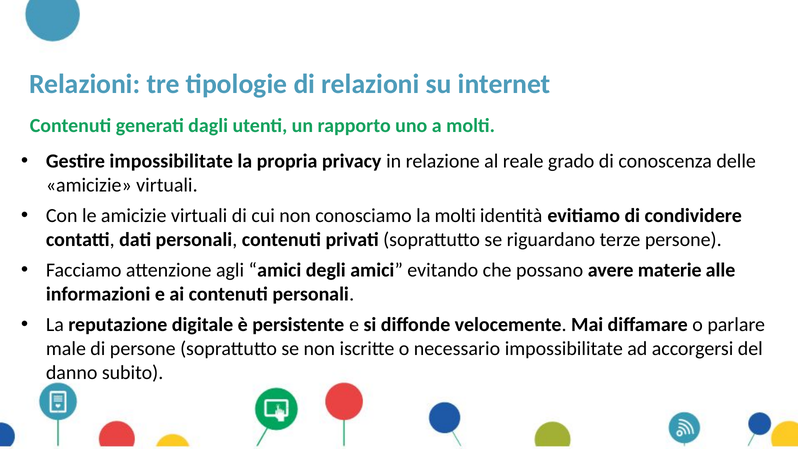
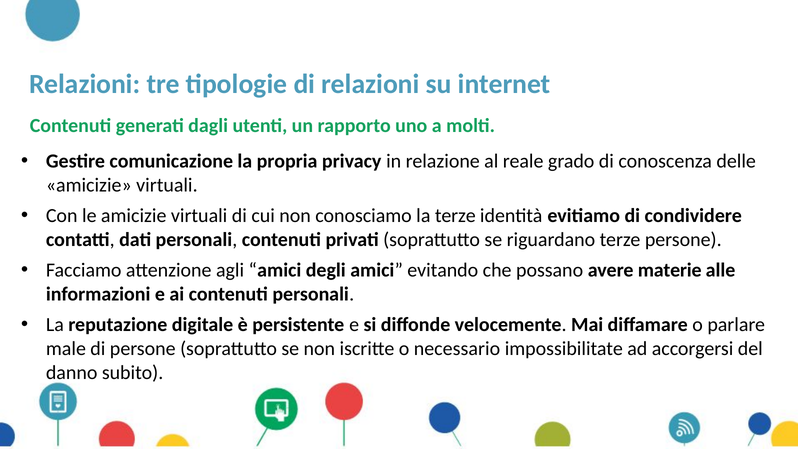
Gestire impossibilitate: impossibilitate -> comunicazione
la molti: molti -> terze
